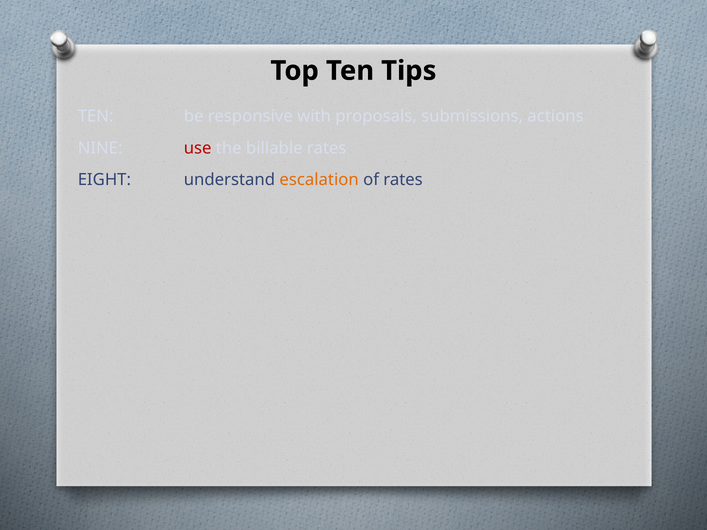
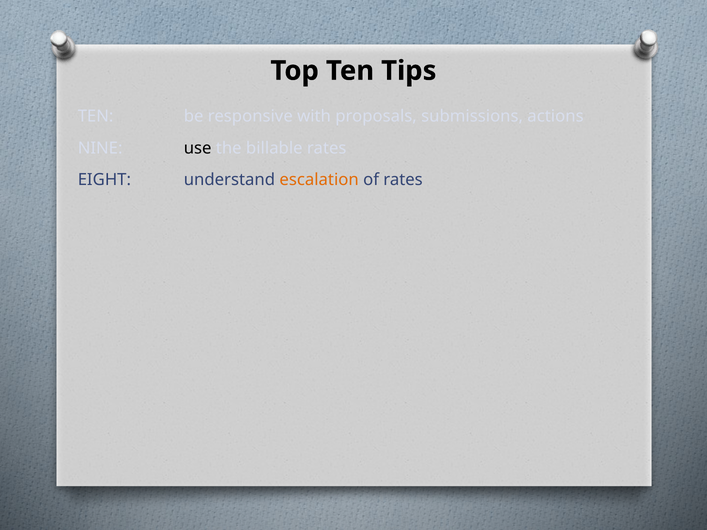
use colour: red -> black
